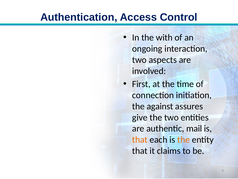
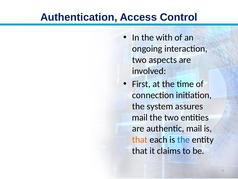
against: against -> system
give at (140, 117): give -> mail
the at (184, 139) colour: orange -> blue
